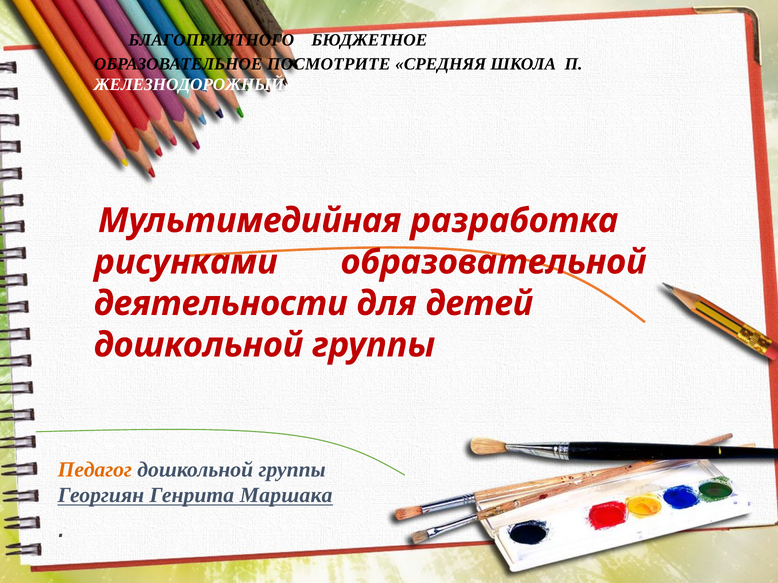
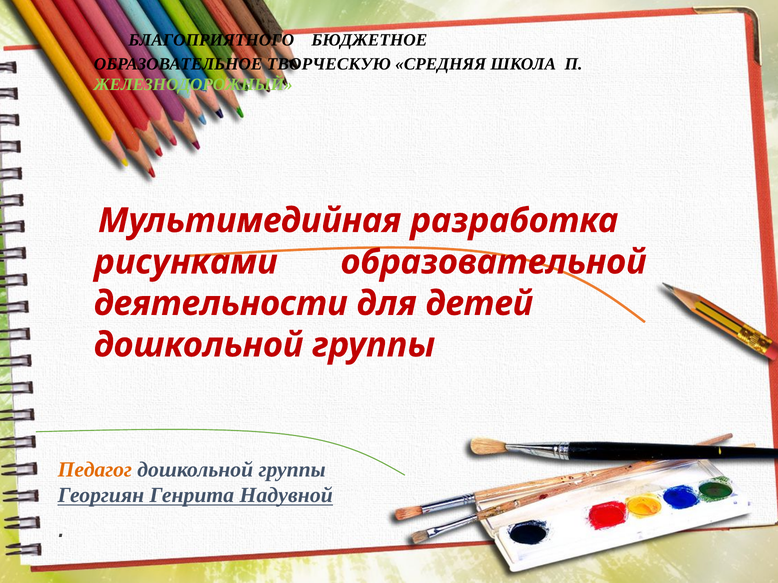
ПОСМОТРИТЕ: ПОСМОТРИТЕ -> ТВОРЧЕСКУЮ
ЖЕЛЕЗНОДОРОЖНЫЙ colour: white -> light green
Маршака: Маршака -> Надувной
